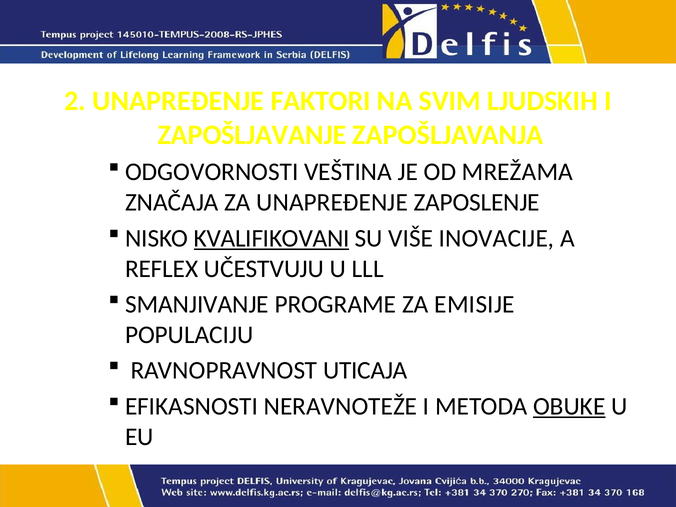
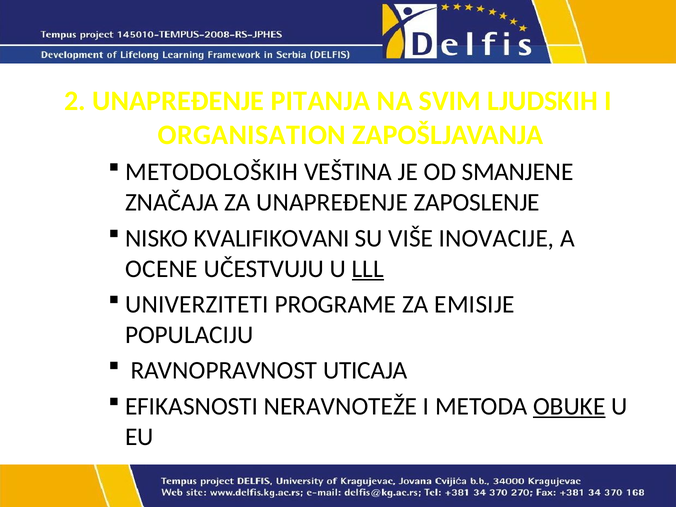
FAKTORI: FAKTORI -> PITANJA
ZAPOŠLJAVANJE: ZAPOŠLJAVANJE -> ORGANISATION
ODGOVORNOSTI: ODGOVORNOSTI -> METODOLOŠKIH
MREŽAMA: MREŽAMA -> SMANJENE
KVALIFIKOVANI underline: present -> none
REFLEX: REFLEX -> OCENE
LLL underline: none -> present
SMANJIVANJE: SMANJIVANJE -> UNIVERZITETI
